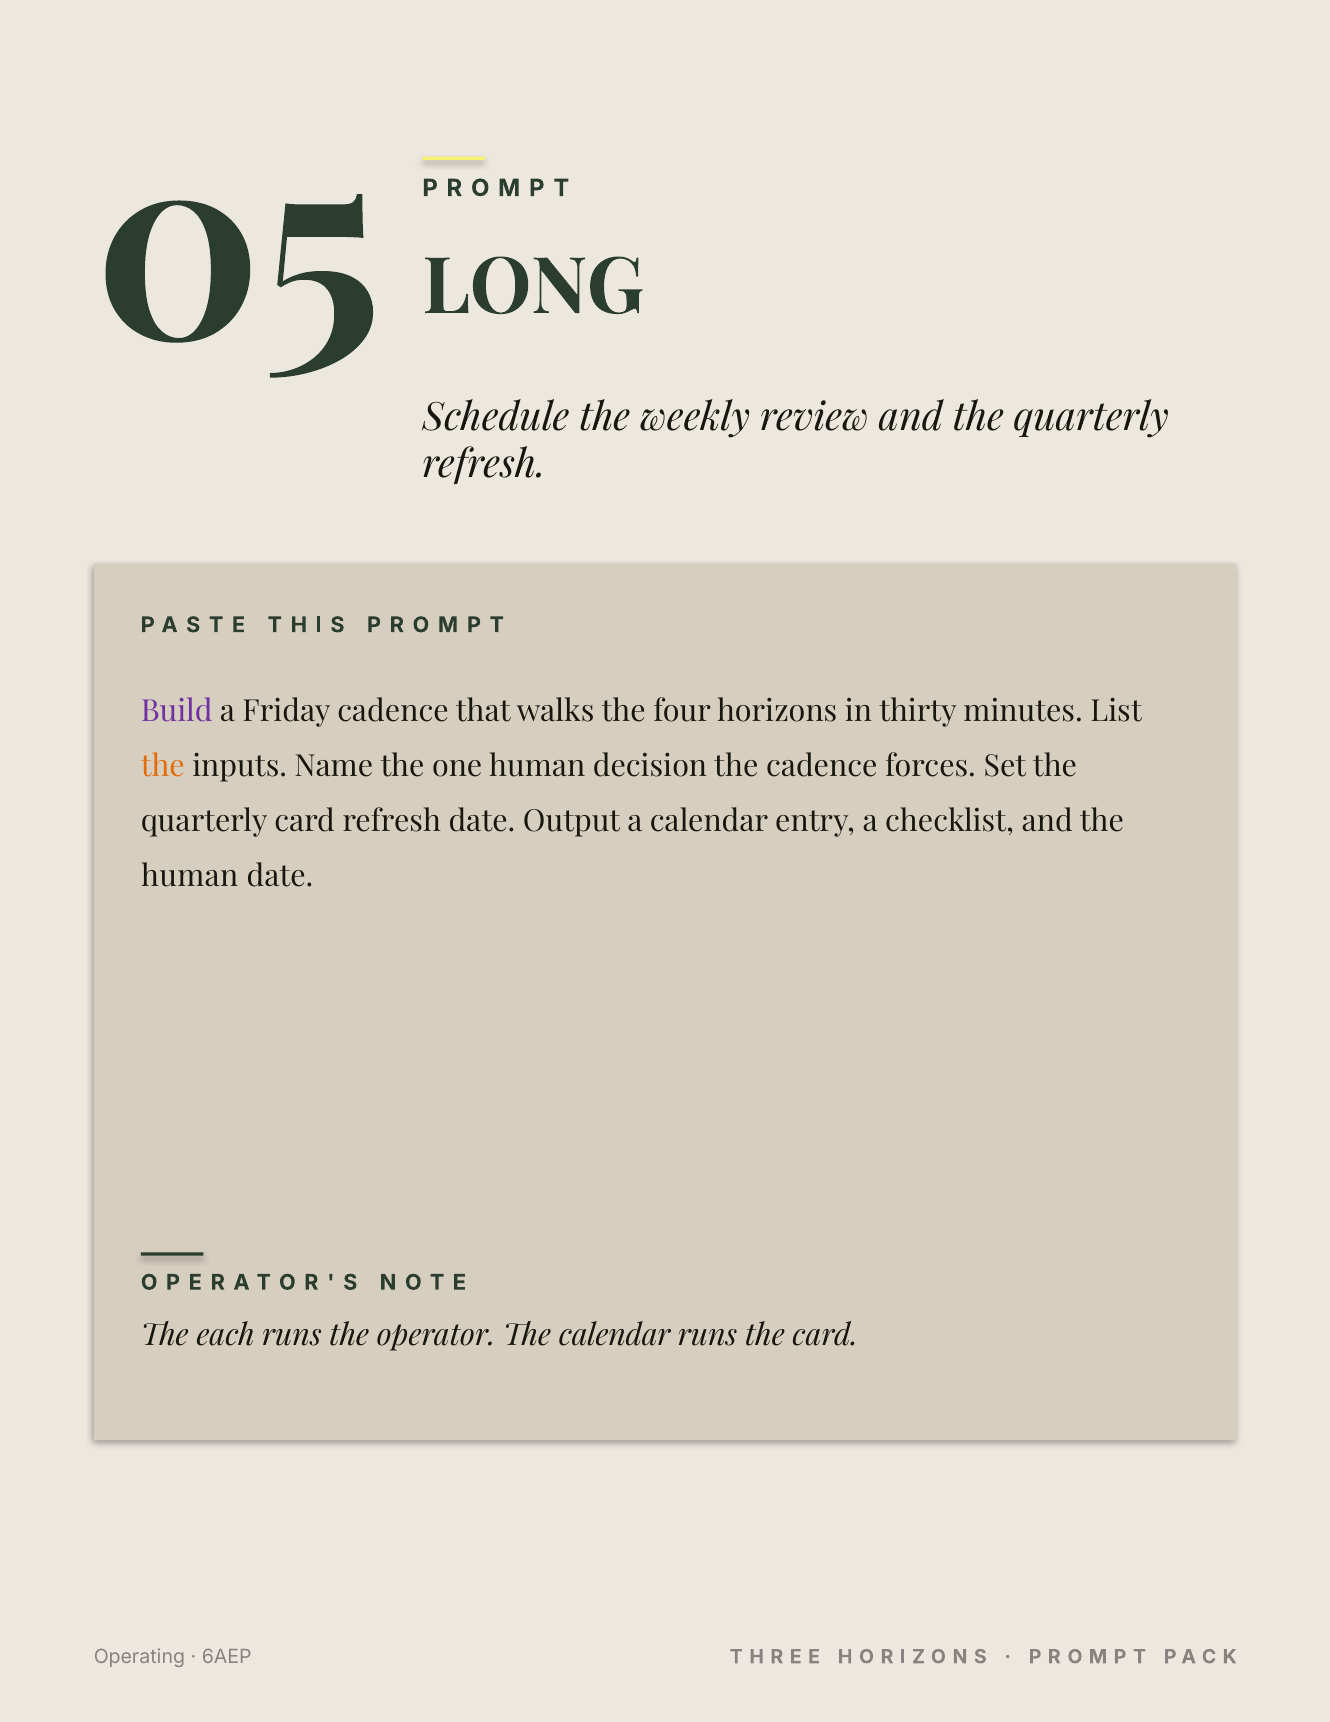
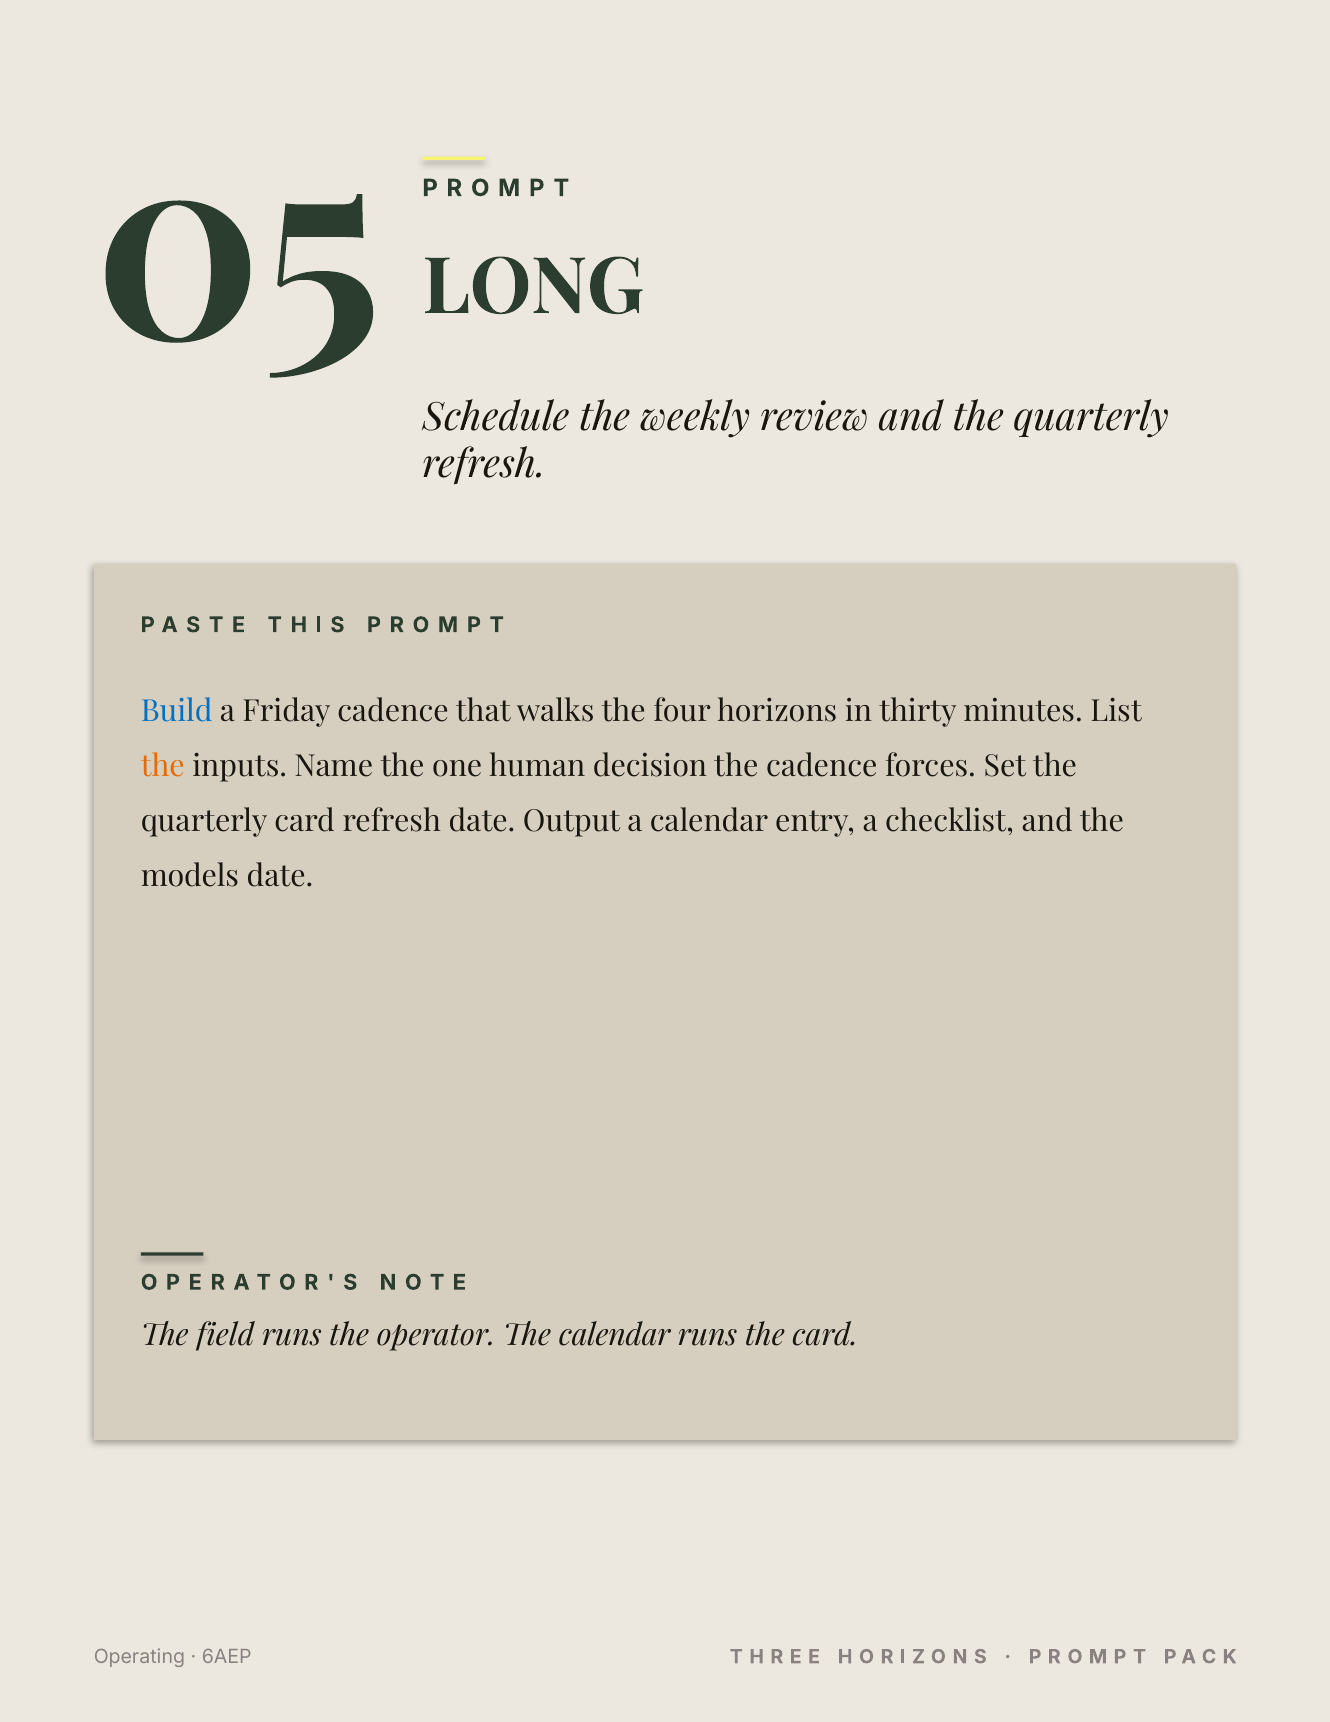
Build colour: purple -> blue
human at (190, 876): human -> models
each: each -> field
